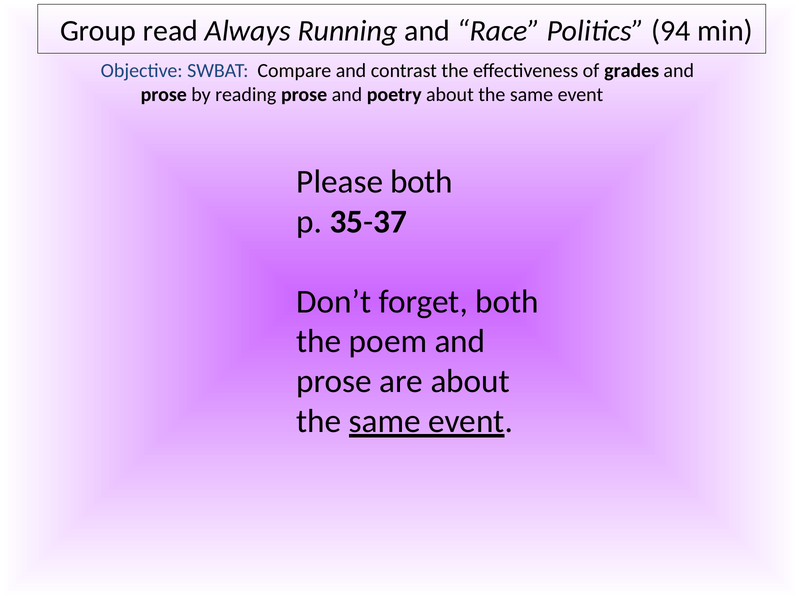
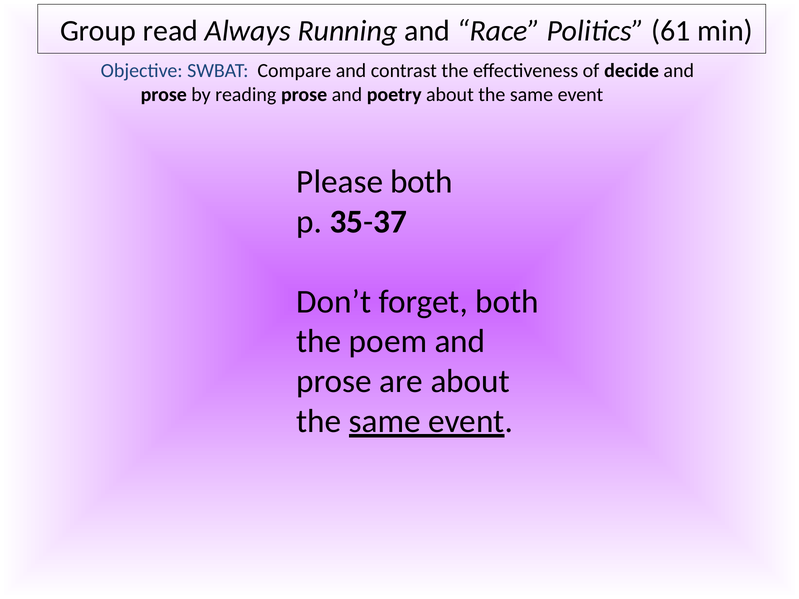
94: 94 -> 61
grades: grades -> decide
